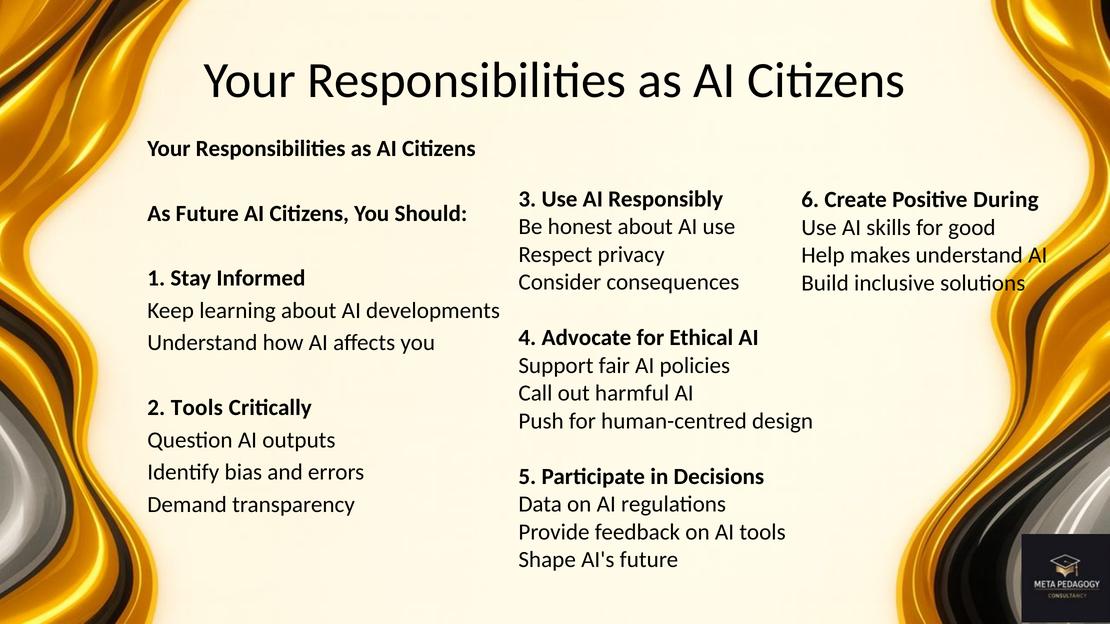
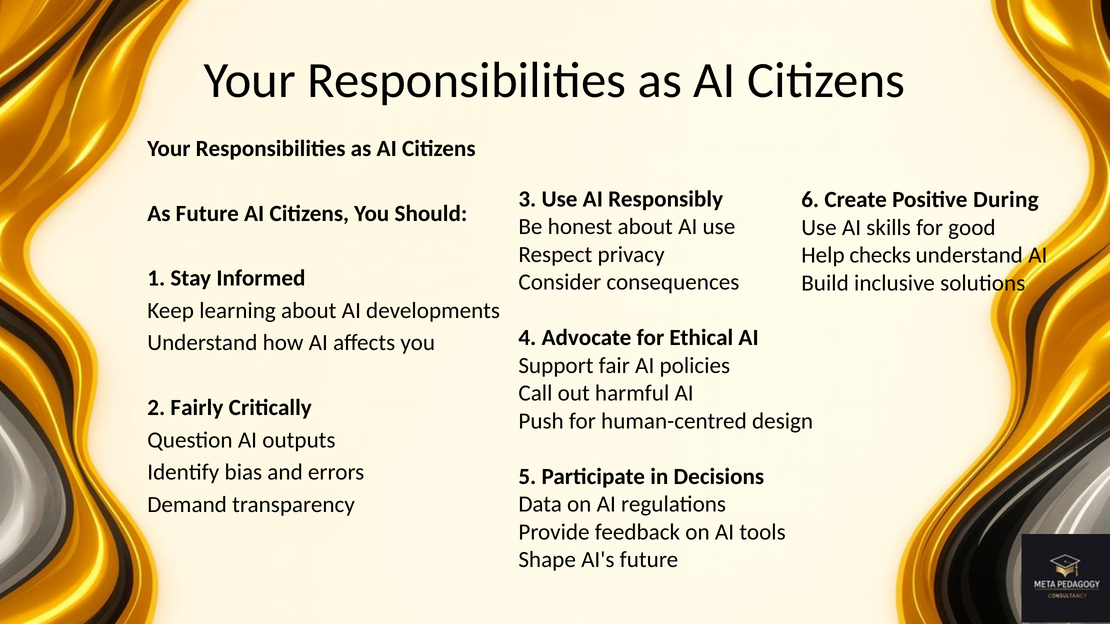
makes: makes -> checks
2 Tools: Tools -> Fairly
